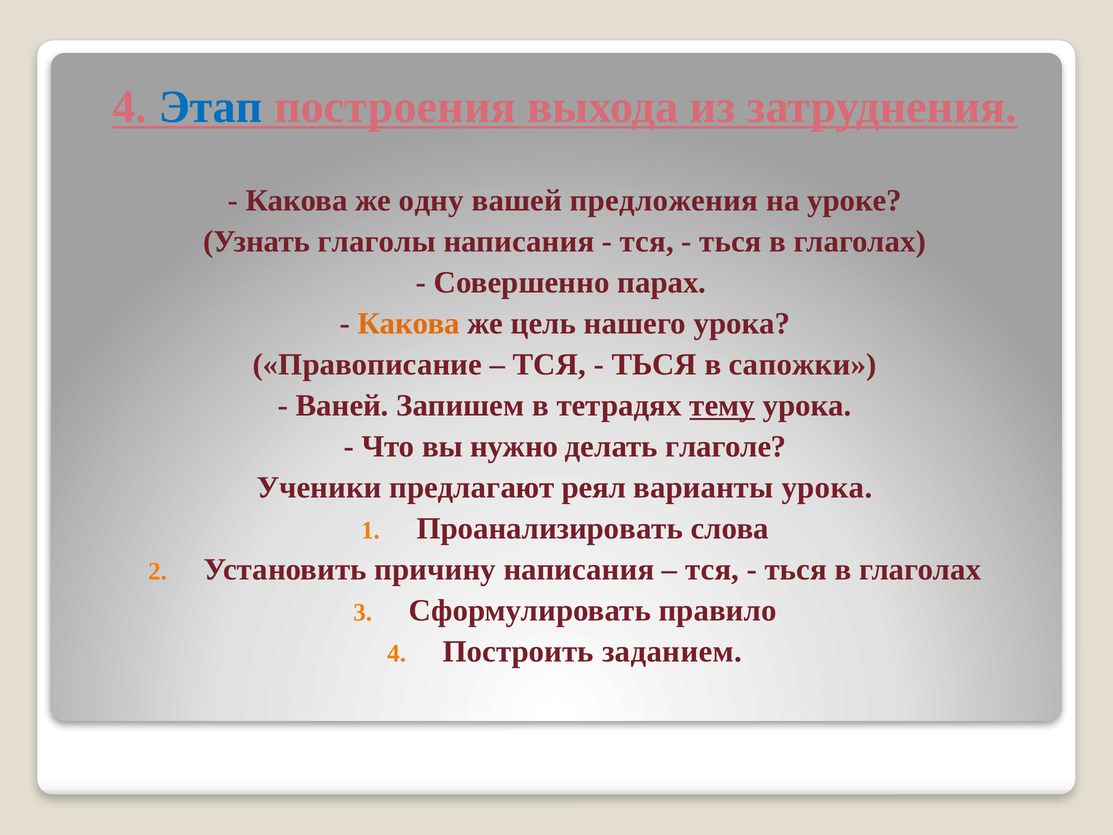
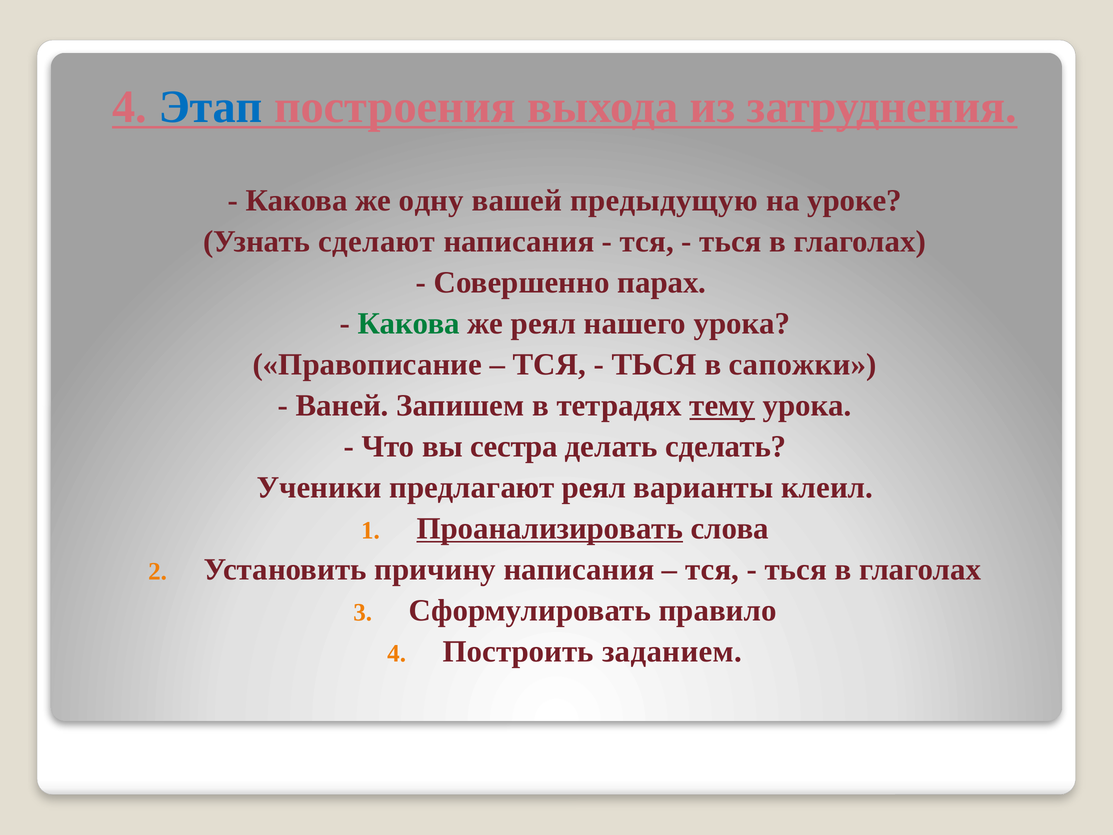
предложения: предложения -> предыдущую
глаголы: глаголы -> сделают
Какова at (409, 323) colour: orange -> green
же цель: цель -> реял
нужно: нужно -> сестра
глаголе: глаголе -> сделать
варианты урока: урока -> клеил
Проанализировать underline: none -> present
